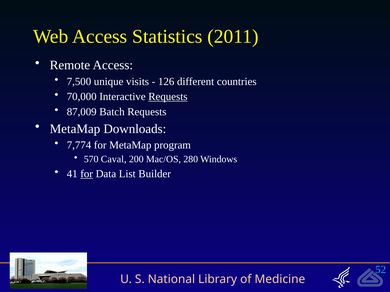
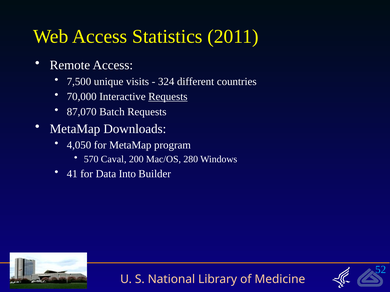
126: 126 -> 324
87,009: 87,009 -> 87,070
7,774: 7,774 -> 4,050
for at (87, 174) underline: present -> none
List: List -> Into
